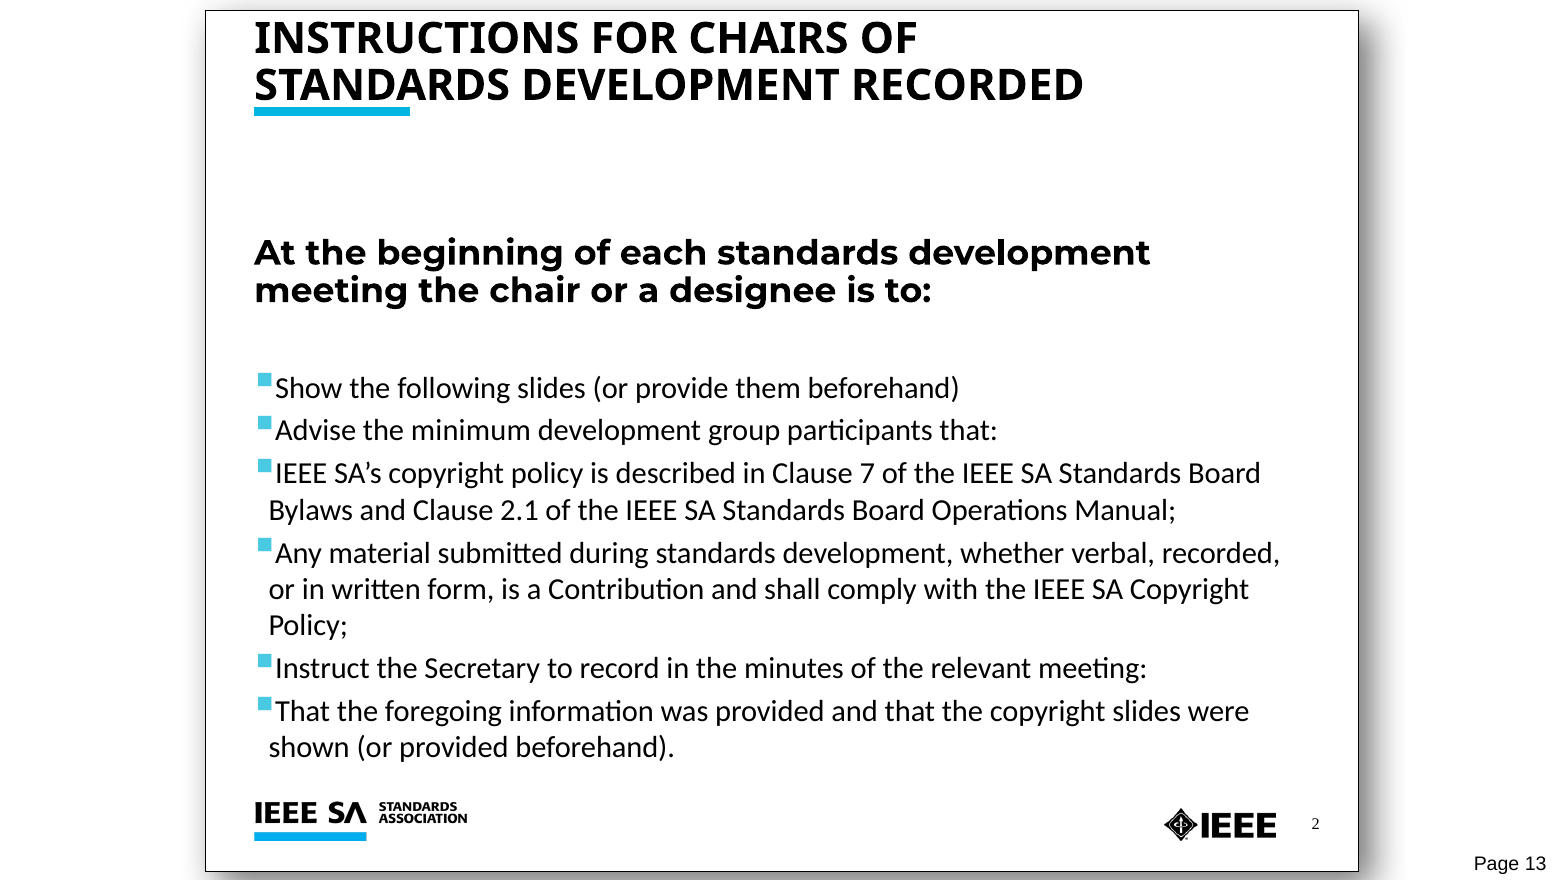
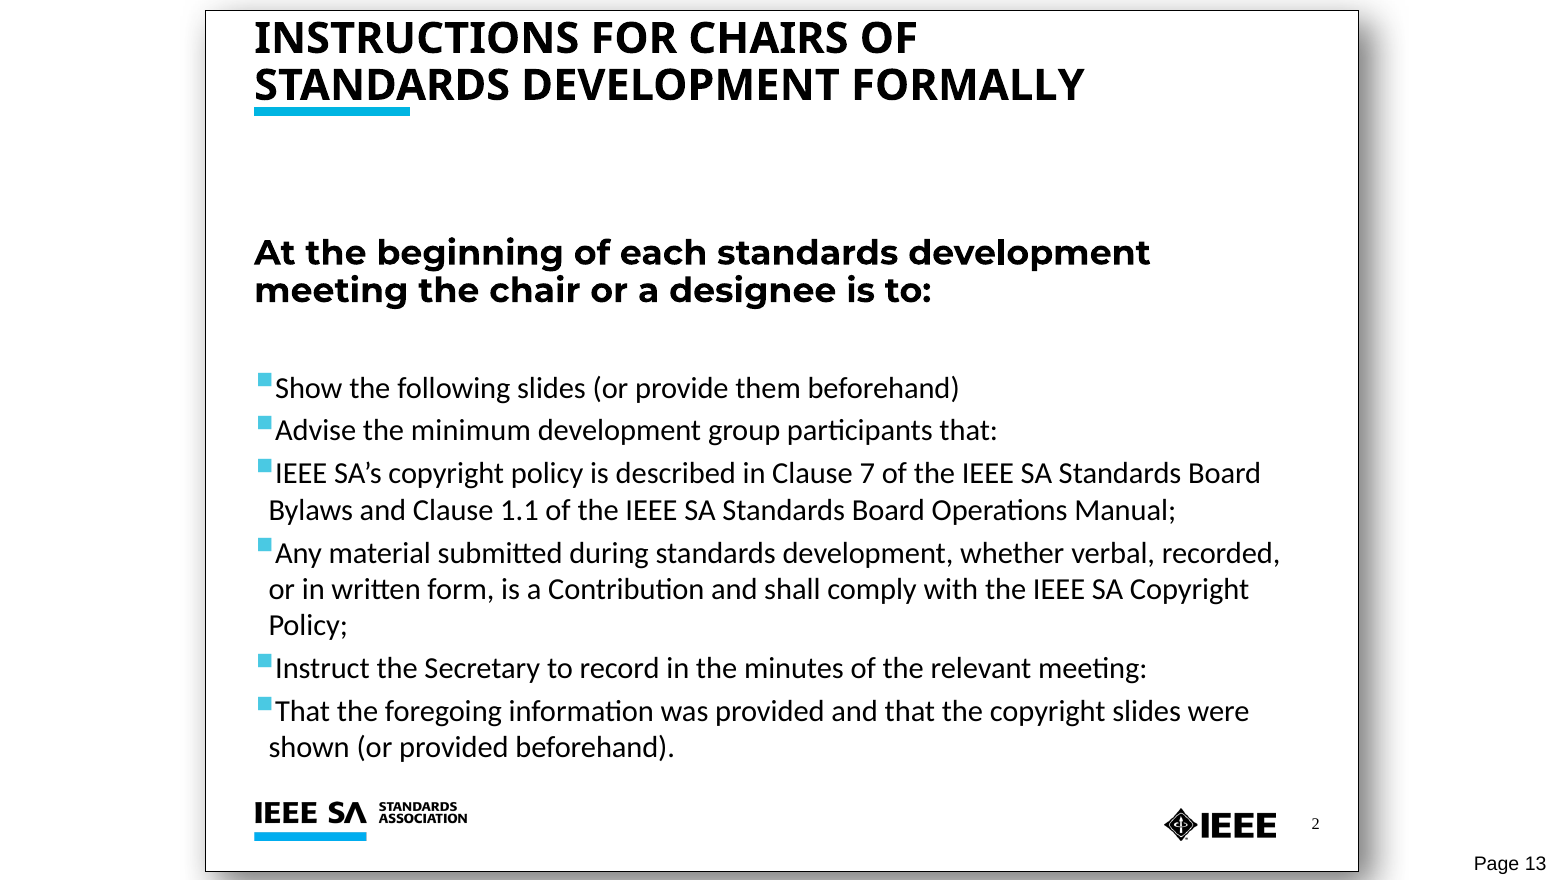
DEVELOPMENT RECORDED: RECORDED -> FORMALLY
2.1: 2.1 -> 1.1
